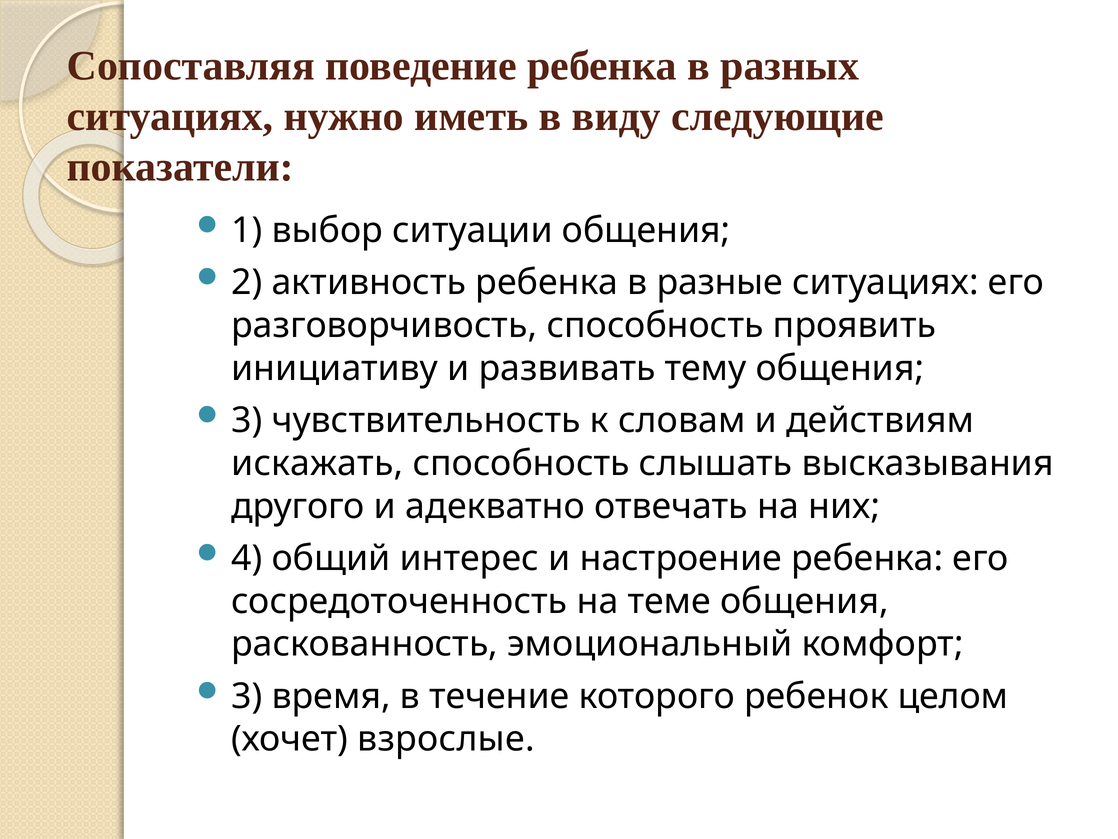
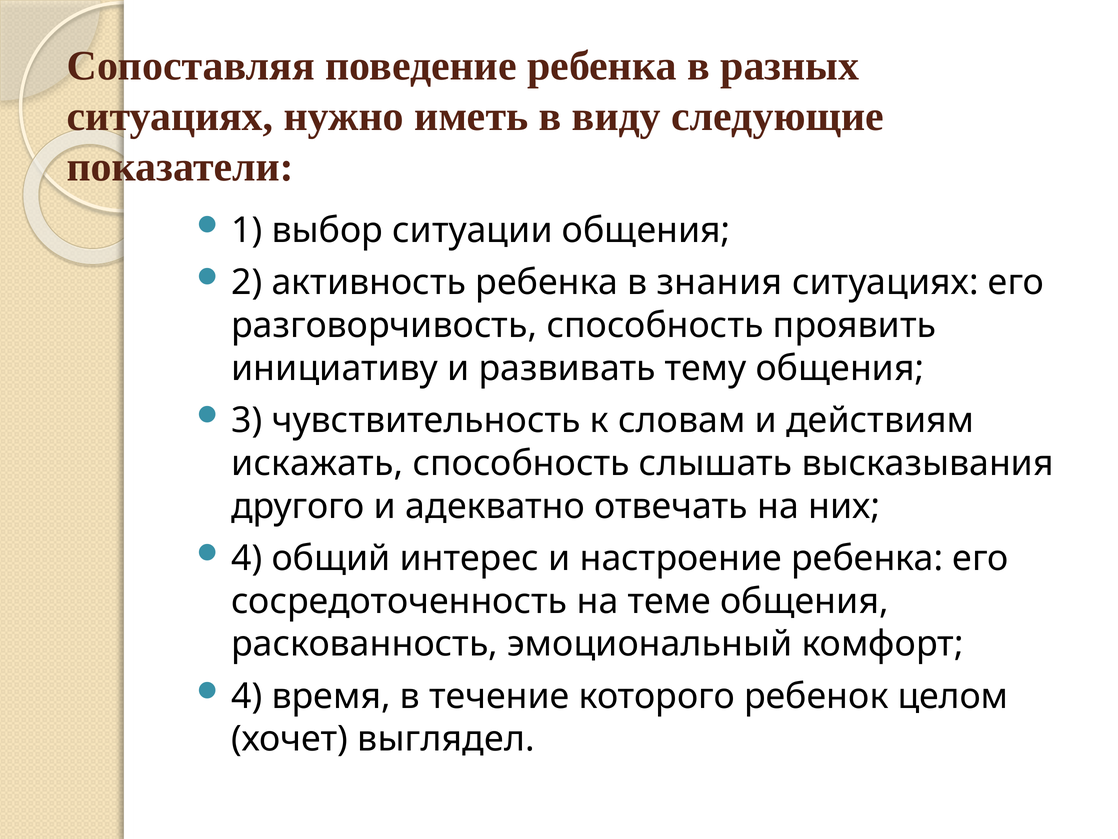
разные: разные -> знания
3 at (247, 696): 3 -> 4
взрослые: взрослые -> выглядел
